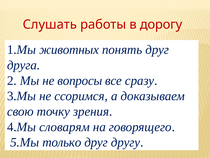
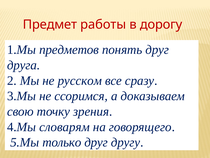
Слушать: Слушать -> Предмет
животных: животных -> предметов
вопросы: вопросы -> русском
